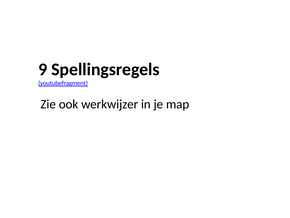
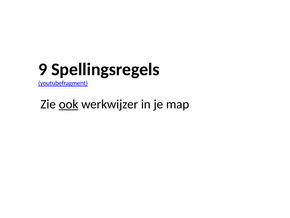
ook underline: none -> present
